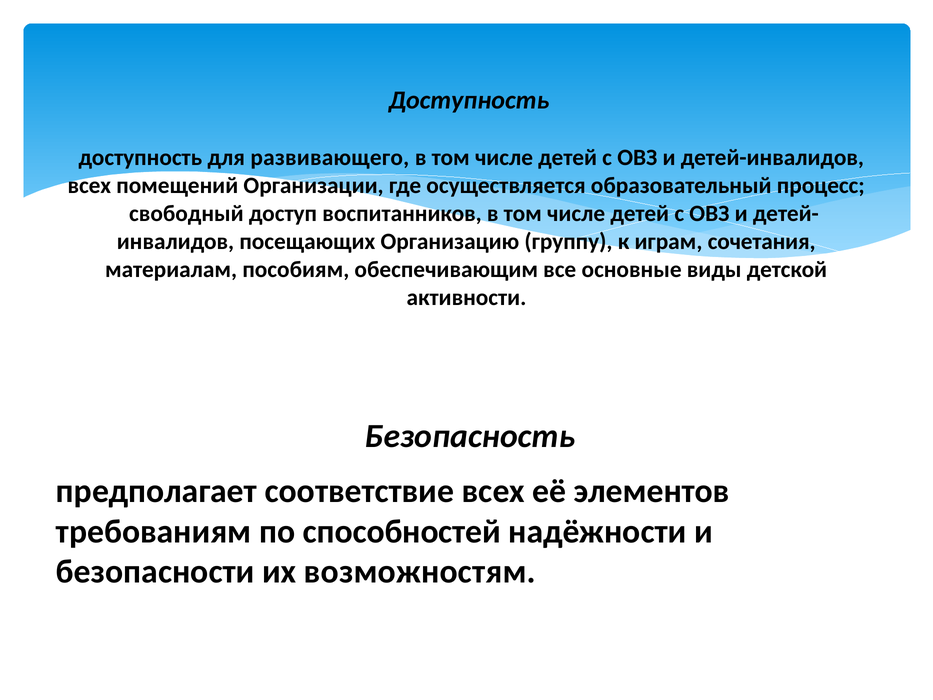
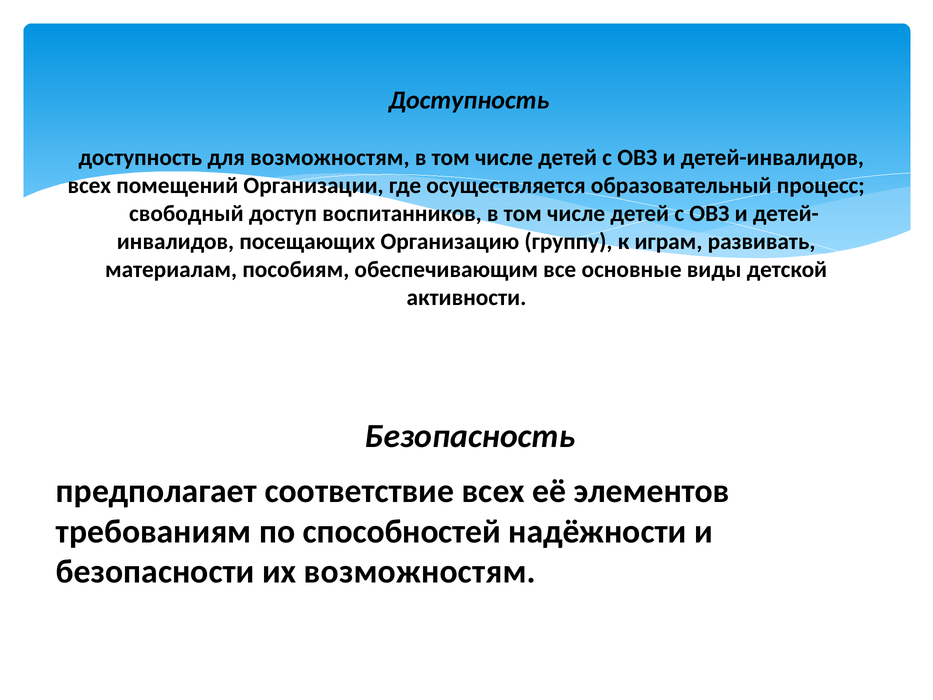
для развивающего: развивающего -> возможностям
сочетания: сочетания -> развивать
